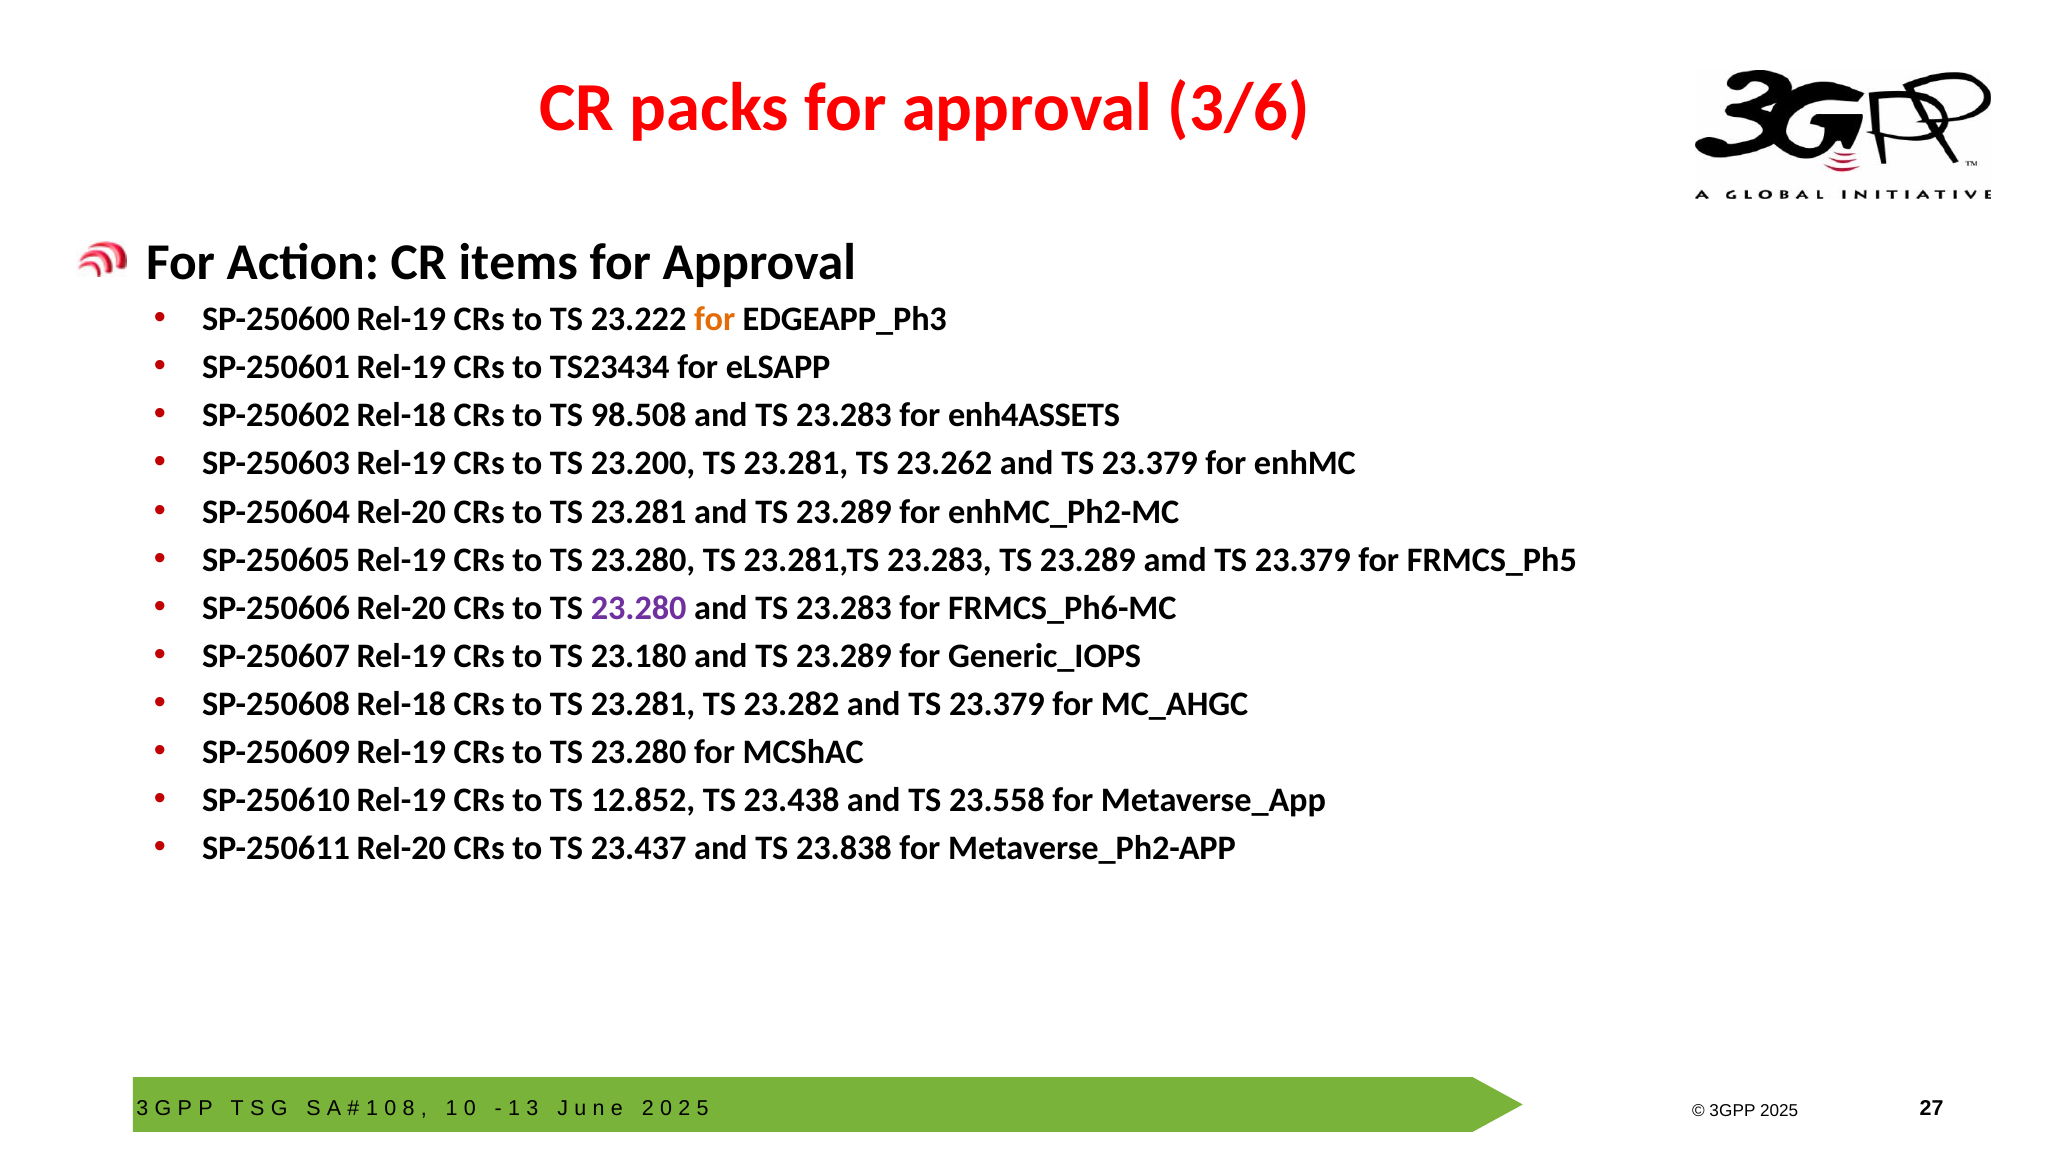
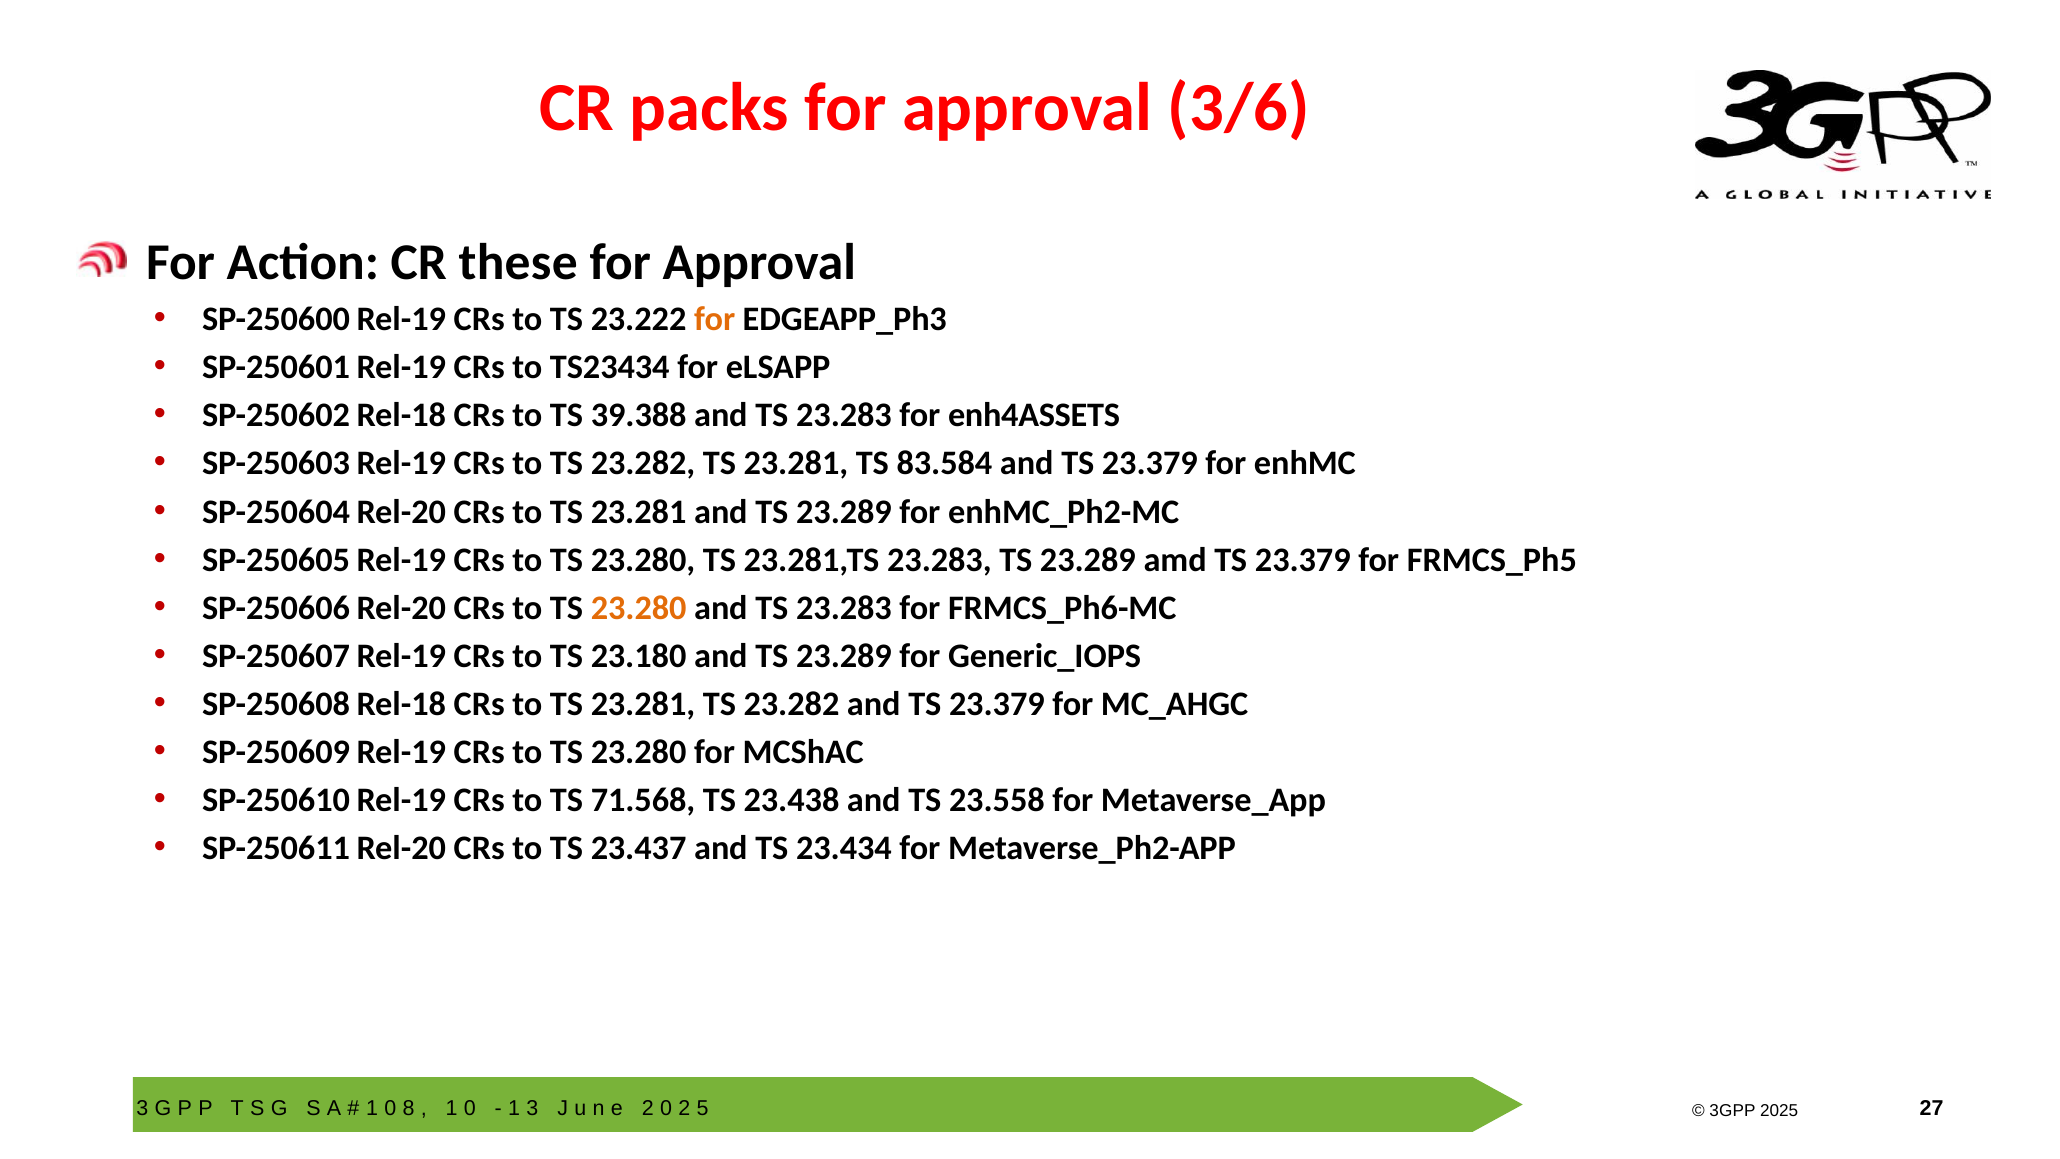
items: items -> these
98.508: 98.508 -> 39.388
to TS 23.200: 23.200 -> 23.282
23.262: 23.262 -> 83.584
23.280 at (639, 608) colour: purple -> orange
12.852: 12.852 -> 71.568
23.838: 23.838 -> 23.434
